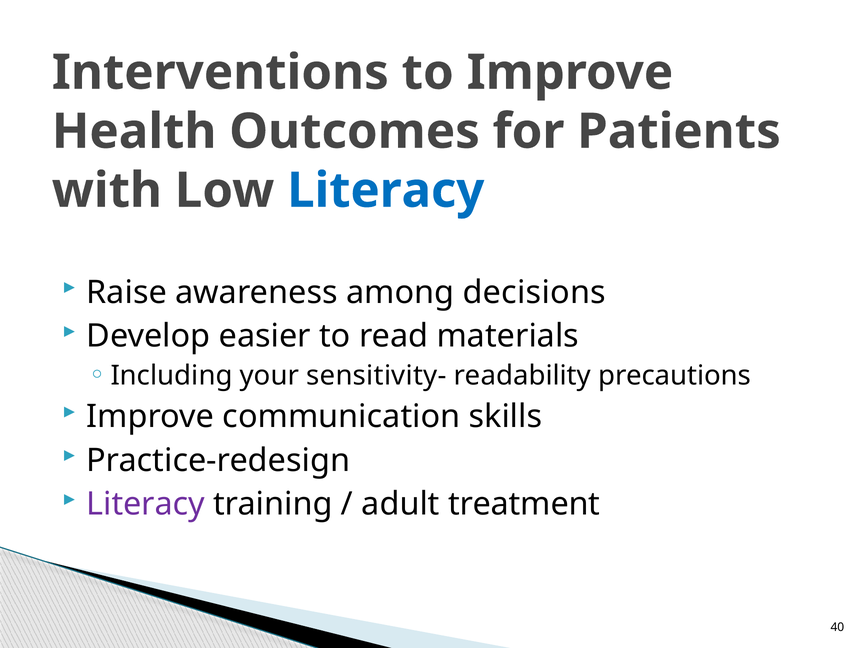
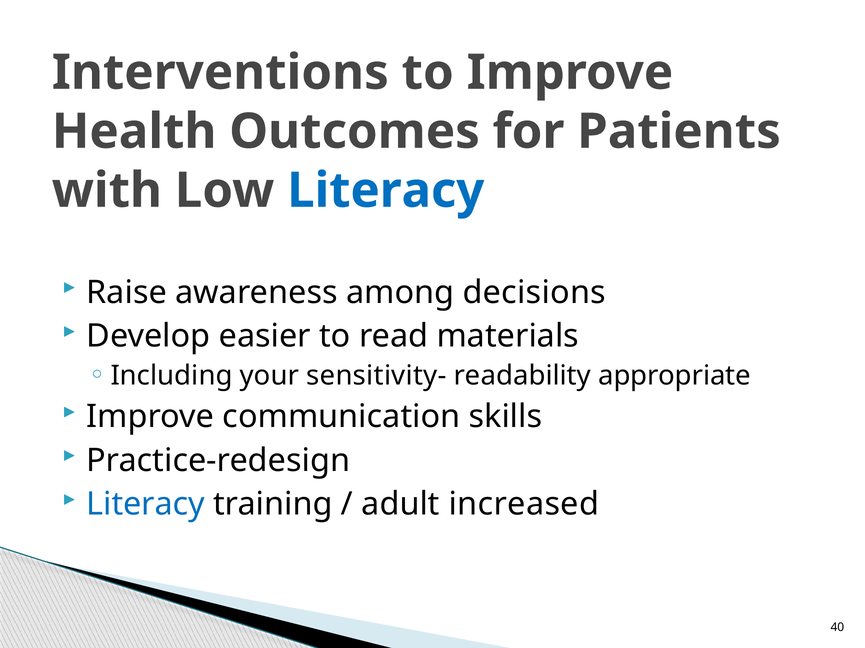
precautions: precautions -> appropriate
Literacy at (146, 505) colour: purple -> blue
treatment: treatment -> increased
